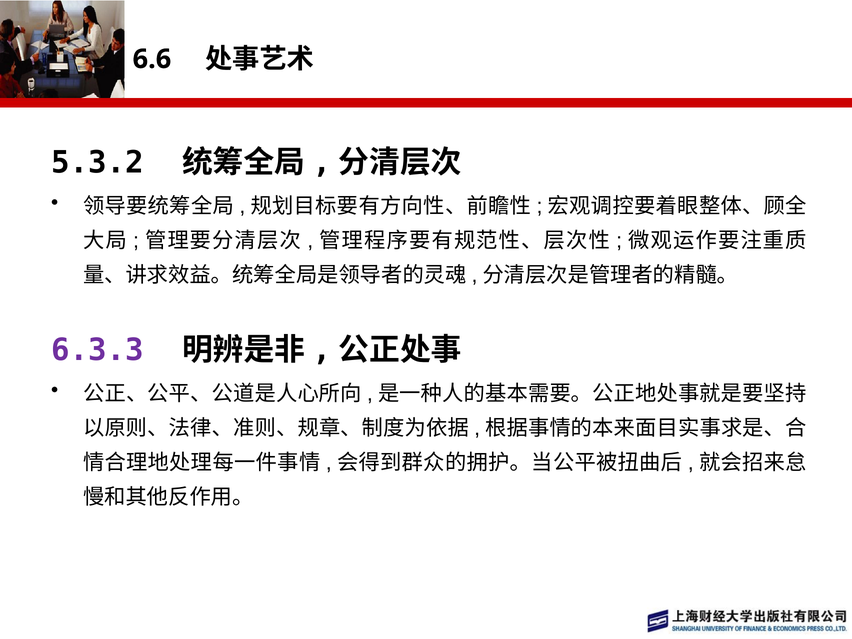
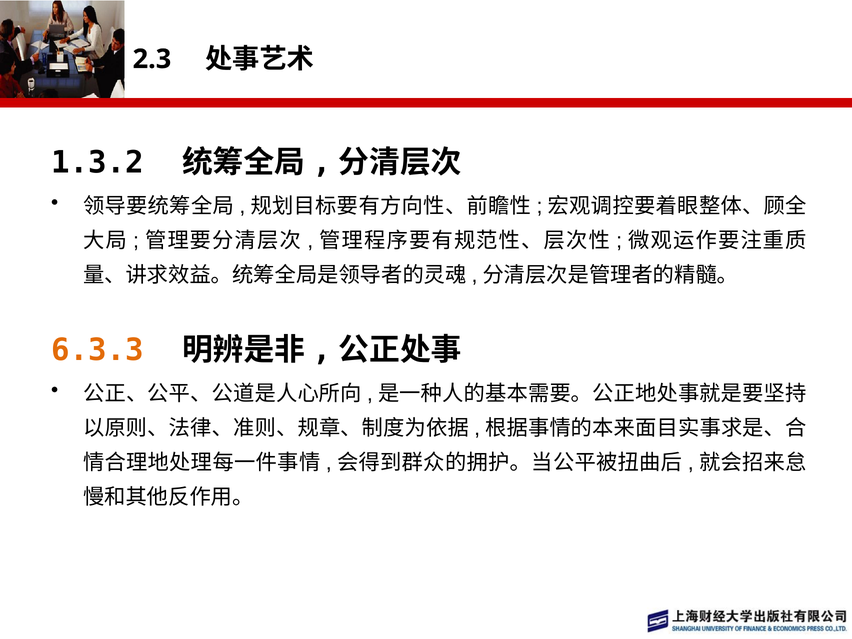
6.6: 6.6 -> 2.3
5.3.2: 5.3.2 -> 1.3.2
6.3.3 colour: purple -> orange
